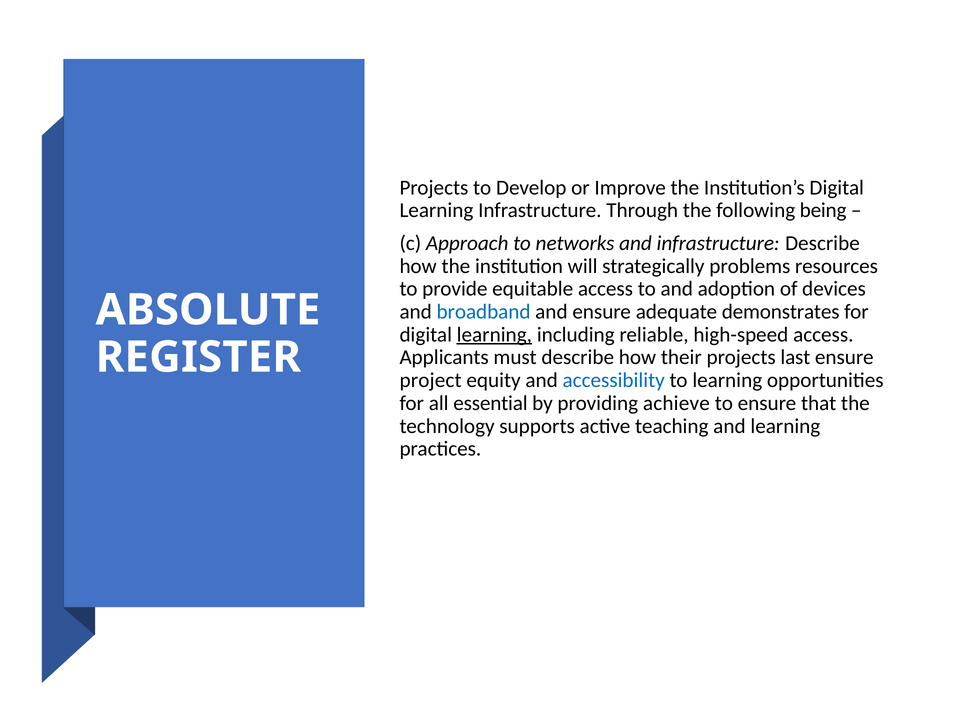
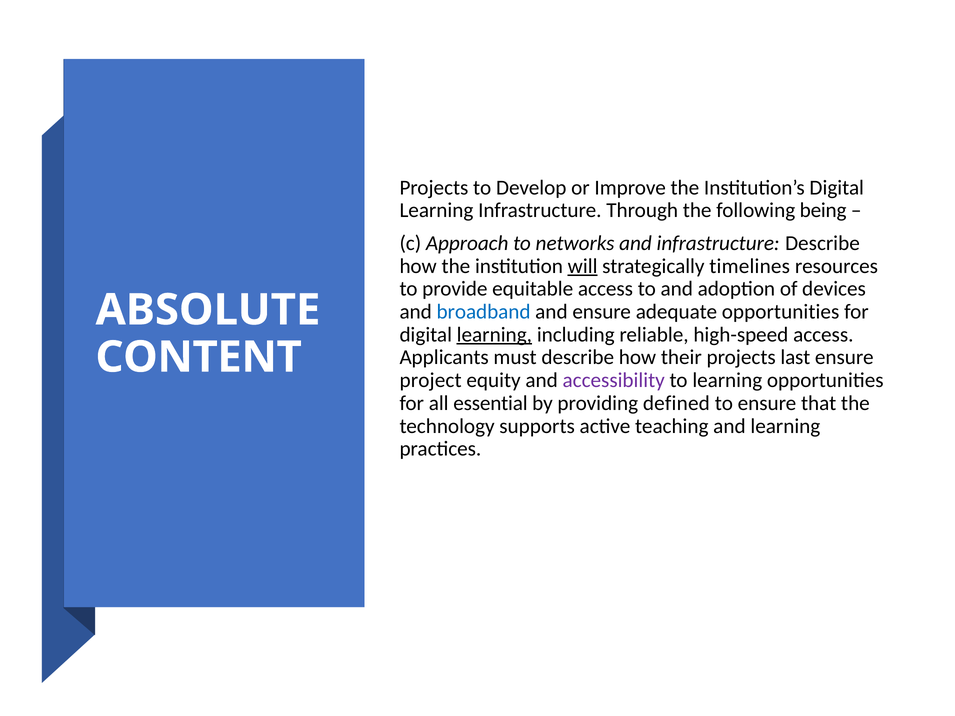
will underline: none -> present
problems: problems -> timelines
adequate demonstrates: demonstrates -> opportunities
REGISTER: REGISTER -> CONTENT
accessibility colour: blue -> purple
achieve: achieve -> defined
